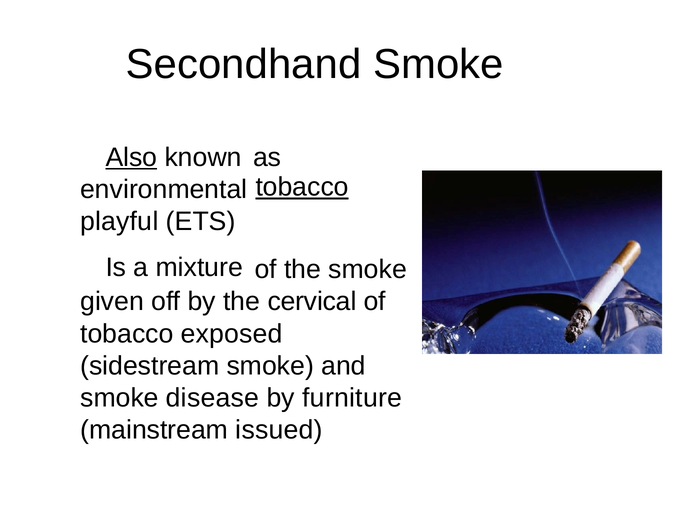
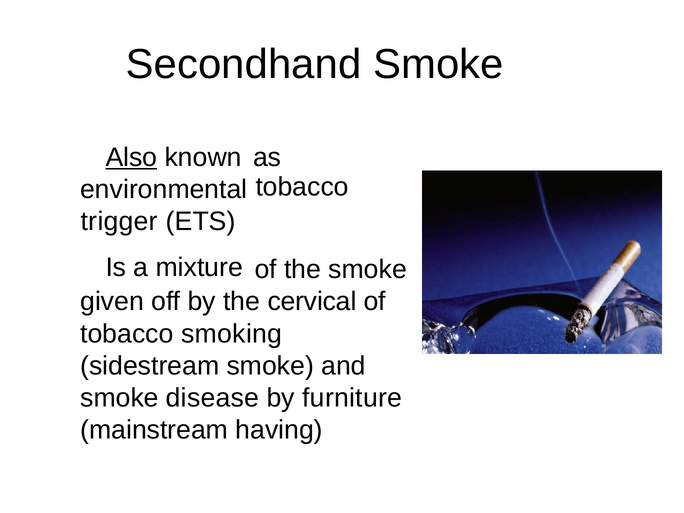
tobacco at (302, 187) underline: present -> none
playful: playful -> trigger
exposed: exposed -> smoking
issued: issued -> having
